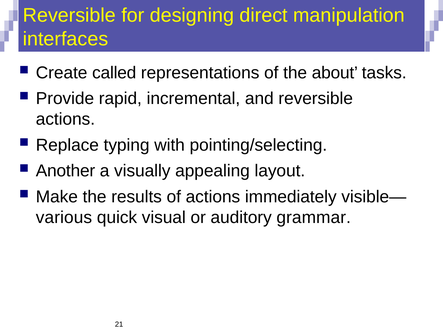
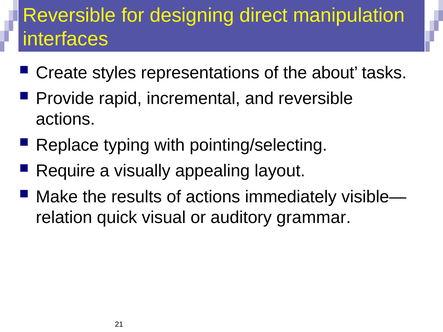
called: called -> styles
Another: Another -> Require
various: various -> relation
